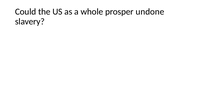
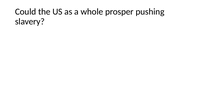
undone: undone -> pushing
